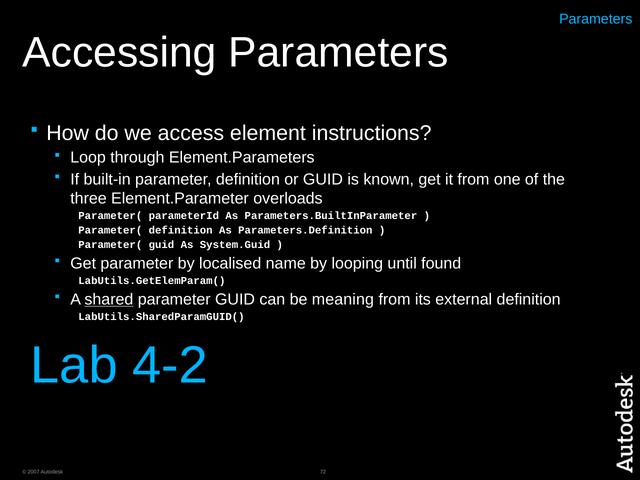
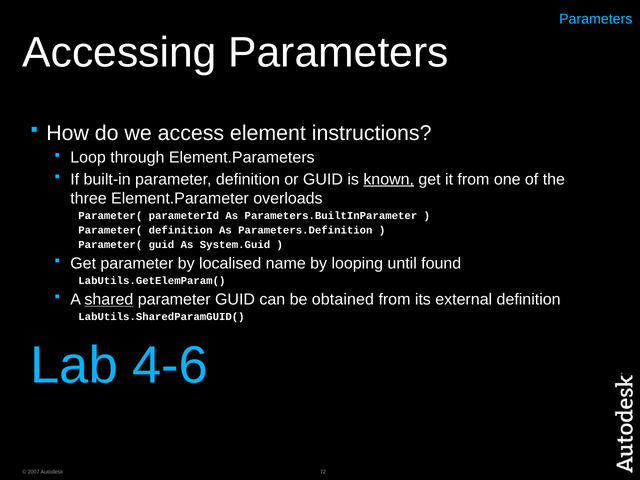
known underline: none -> present
meaning: meaning -> obtained
4-2: 4-2 -> 4-6
